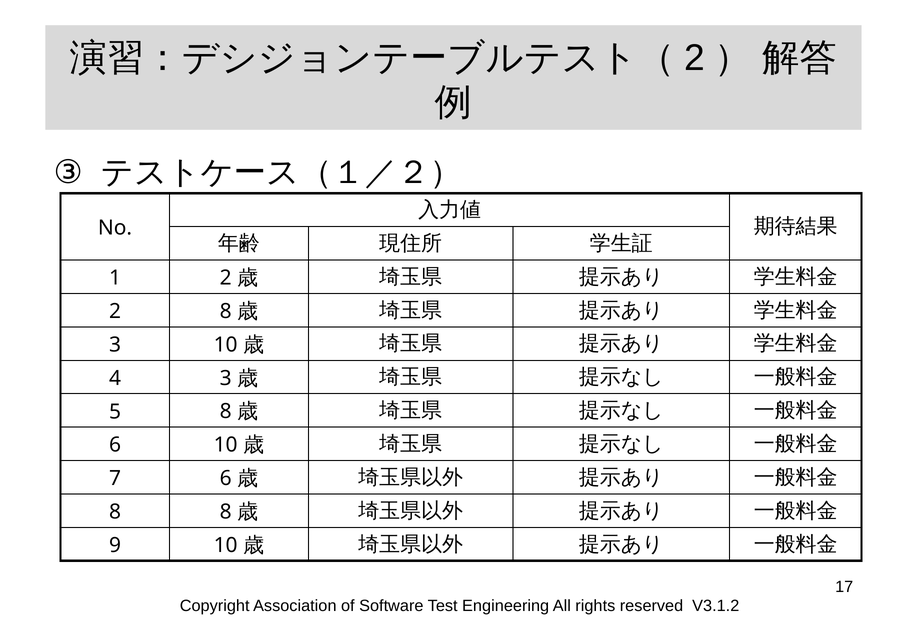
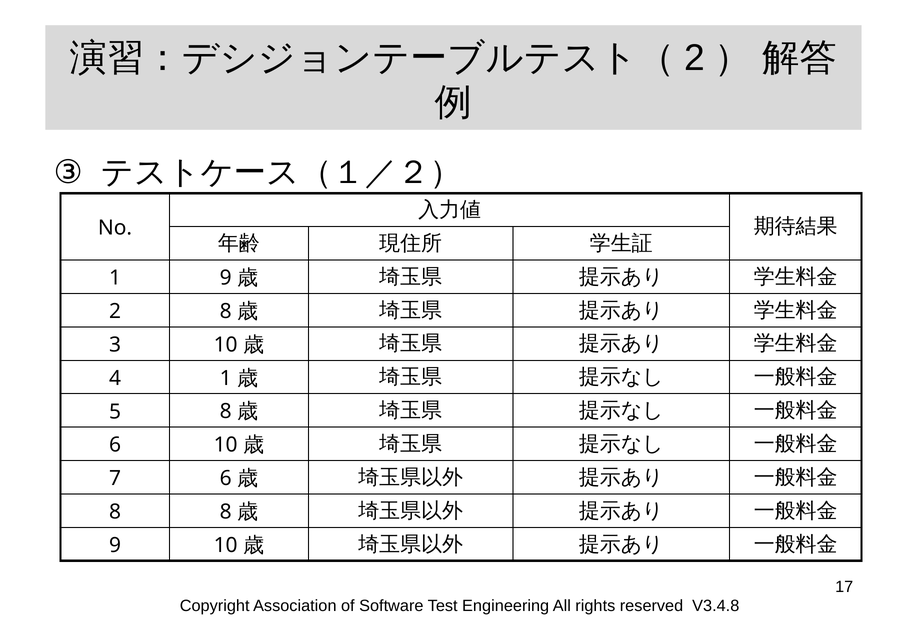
1 2: 2 -> 9
4 3: 3 -> 1
V3.1.2: V3.1.2 -> V3.4.8
